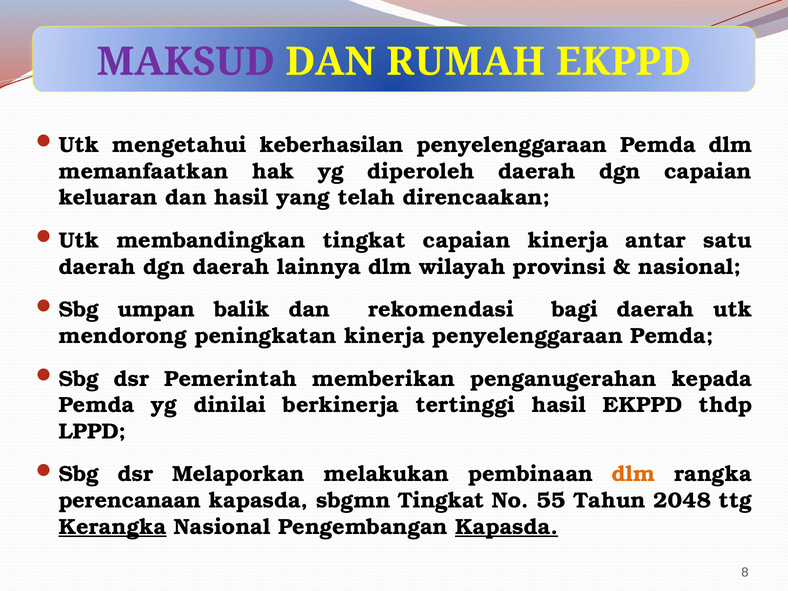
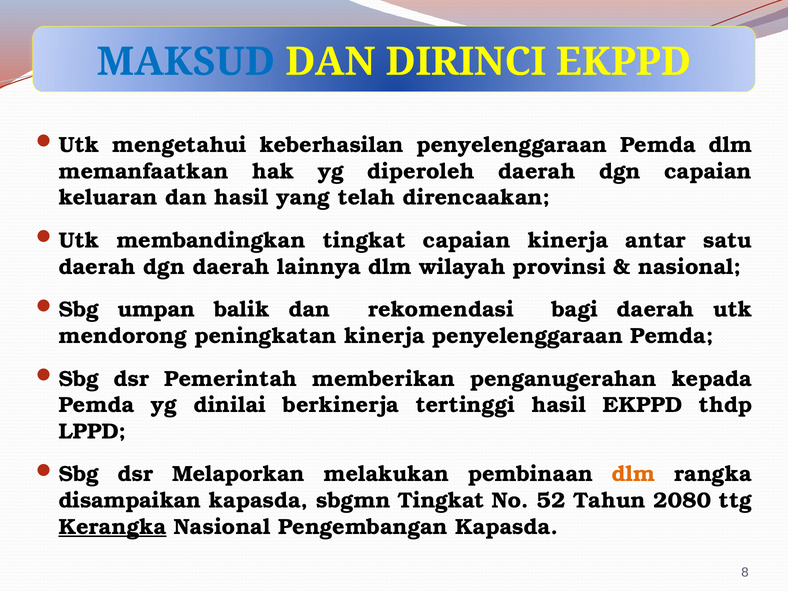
MAKSUD colour: purple -> blue
RUMAH: RUMAH -> DIRINCI
perencanaan: perencanaan -> disampaikan
55: 55 -> 52
2048: 2048 -> 2080
Kapasda at (507, 527) underline: present -> none
